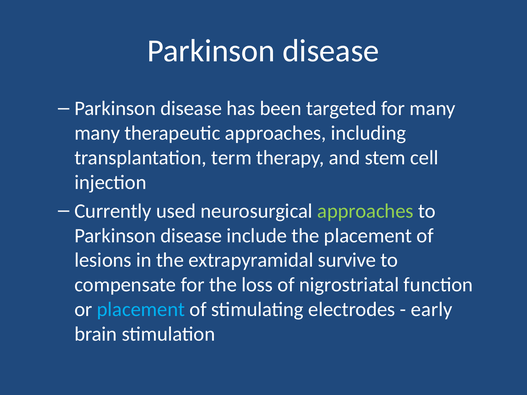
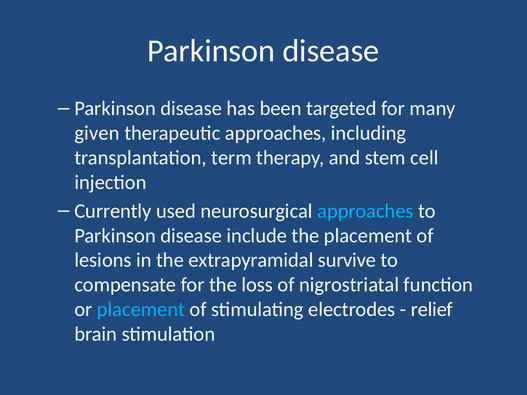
many at (97, 133): many -> given
approaches at (365, 211) colour: light green -> light blue
early: early -> relief
